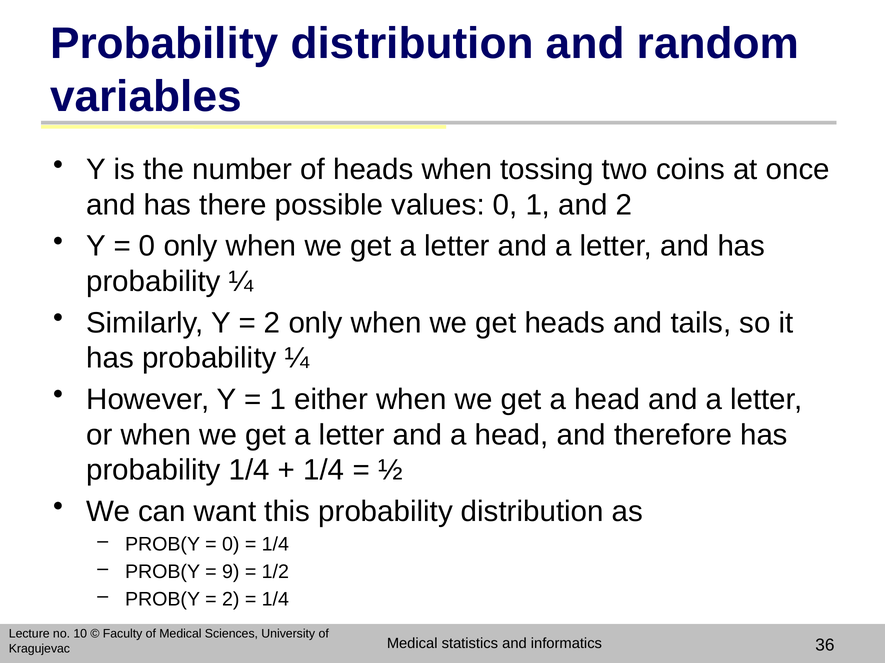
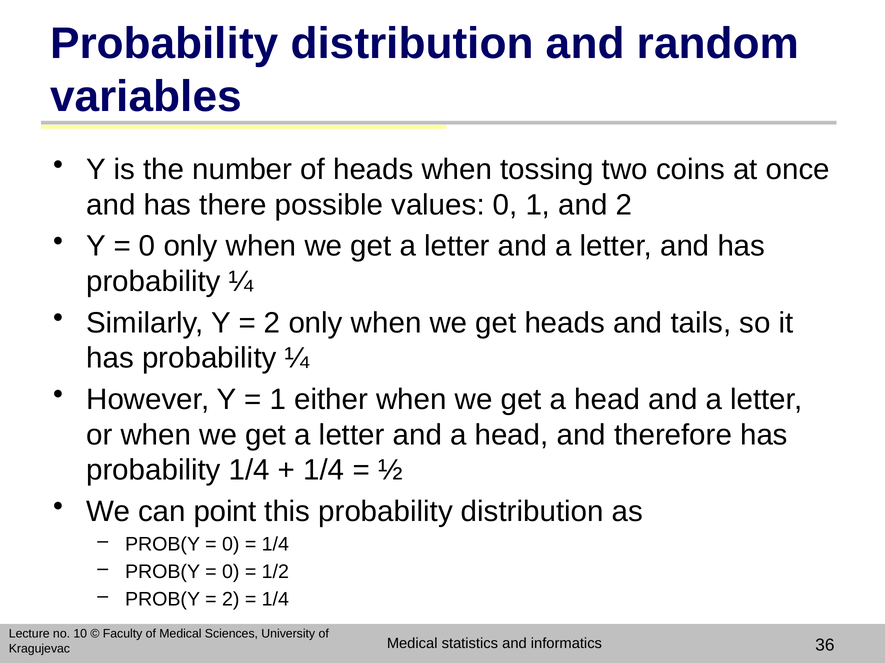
want: want -> point
9 at (231, 572): 9 -> 0
